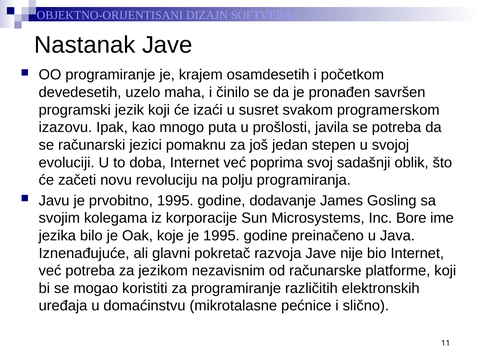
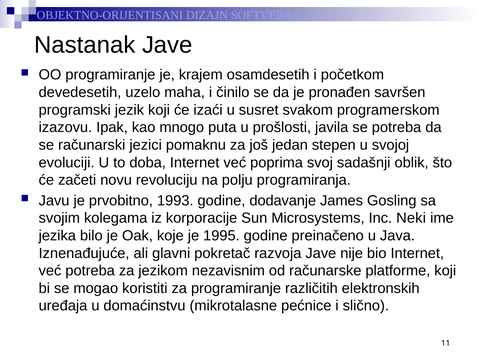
prvobitno 1995: 1995 -> 1993
Bore: Bore -> Neki
